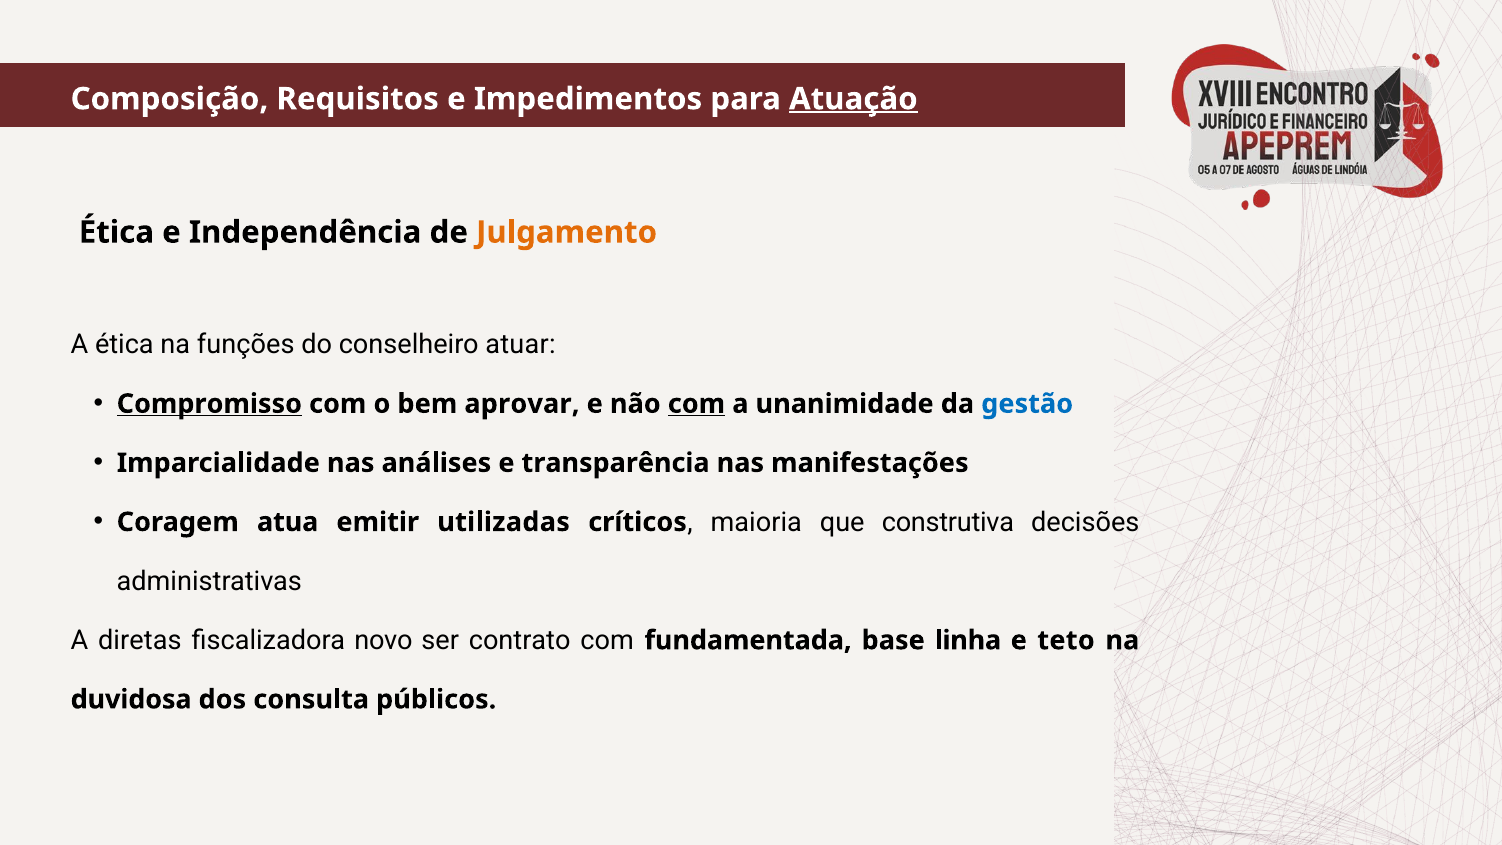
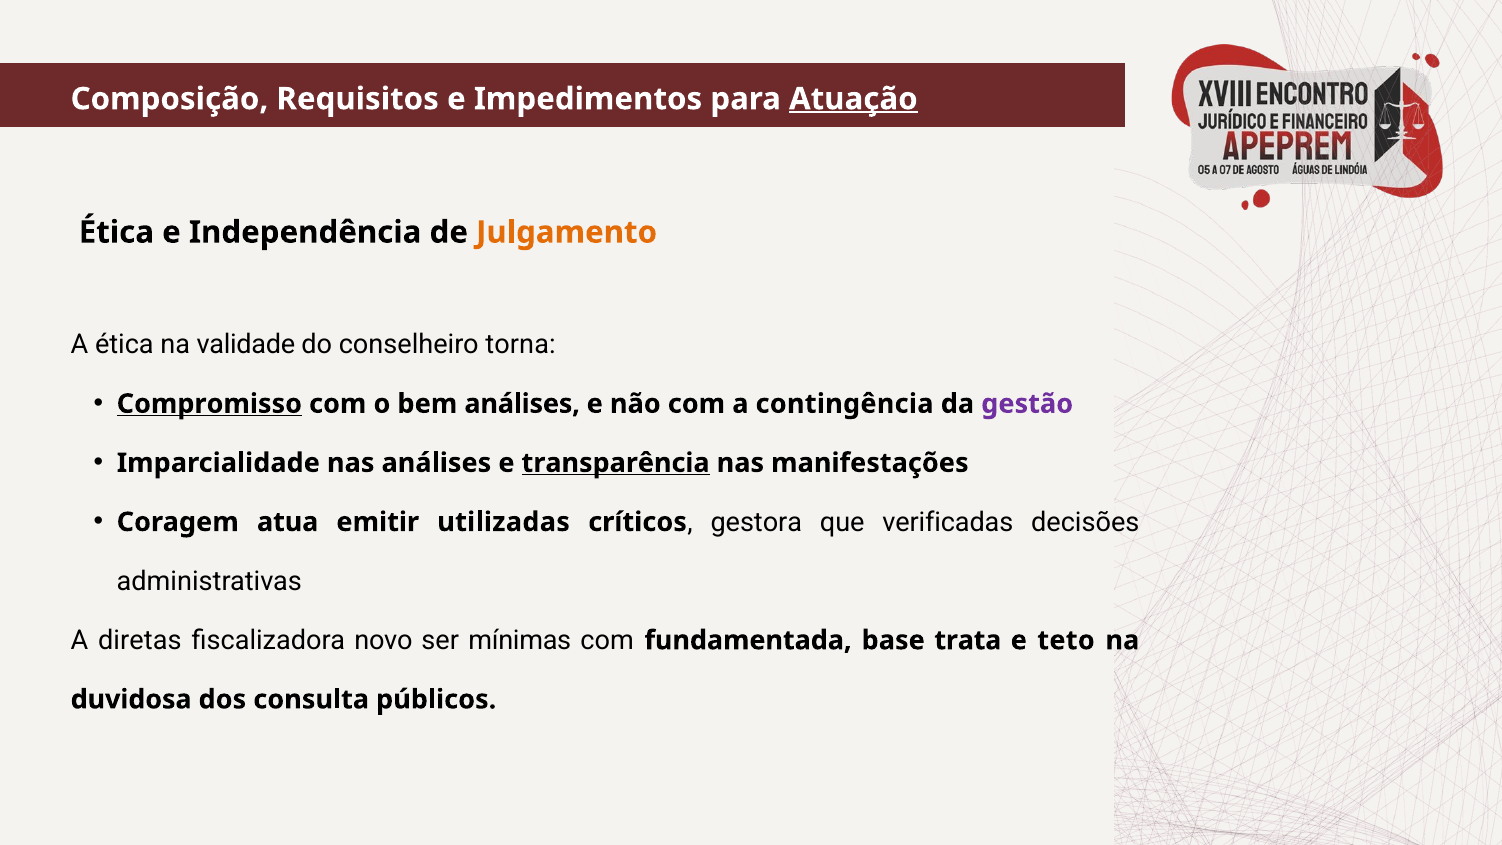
funções: funções -> validade
atuar: atuar -> torna
bem aprovar: aprovar -> análises
com at (696, 404) underline: present -> none
unanimidade: unanimidade -> contingência
gestão colour: blue -> purple
transparência underline: none -> present
maioria: maioria -> gestora
construtiva: construtiva -> verificadas
contrato: contrato -> mínimas
linha: linha -> trata
